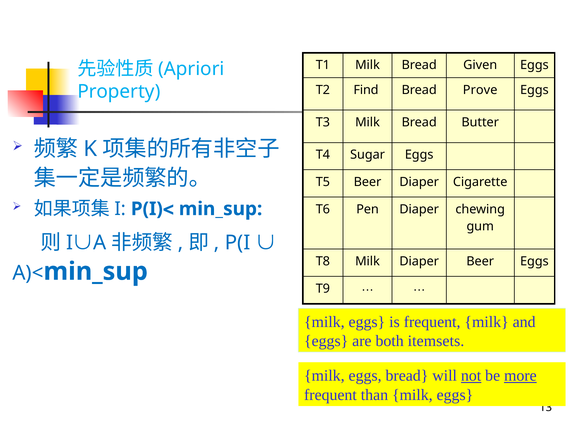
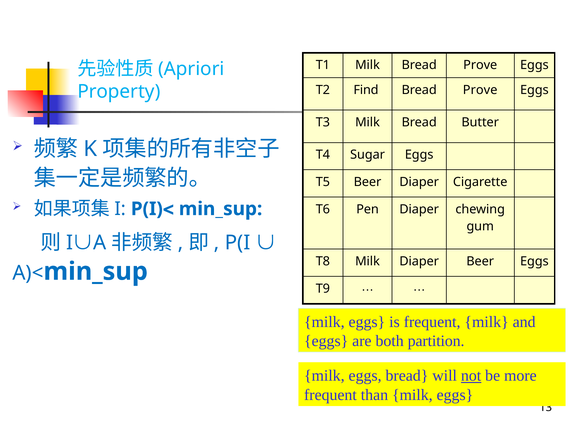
Milk Bread Given: Given -> Prove
itemsets: itemsets -> partition
more underline: present -> none
